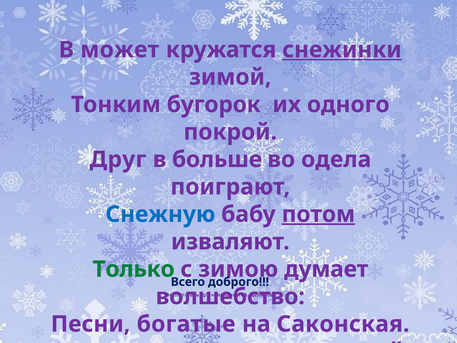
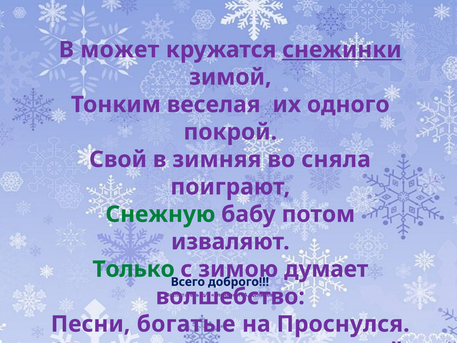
бугорок: бугорок -> веселая
Друг: Друг -> Свой
больше: больше -> зимняя
одела: одела -> сняла
Снежную colour: blue -> green
потом underline: present -> none
Саконская: Саконская -> Проснулся
